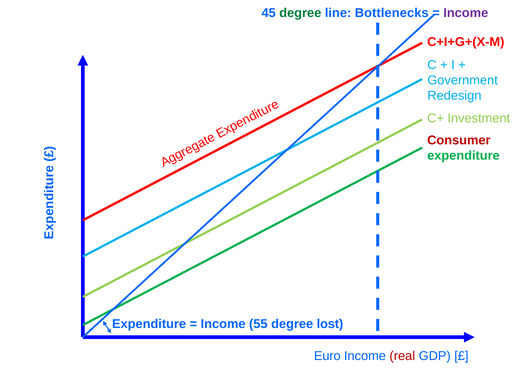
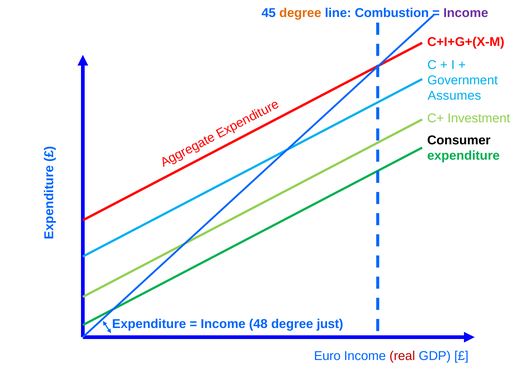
degree at (300, 13) colour: green -> orange
Bottlenecks: Bottlenecks -> Combustion
Redesign: Redesign -> Assumes
Consumer colour: red -> black
55: 55 -> 48
lost: lost -> just
